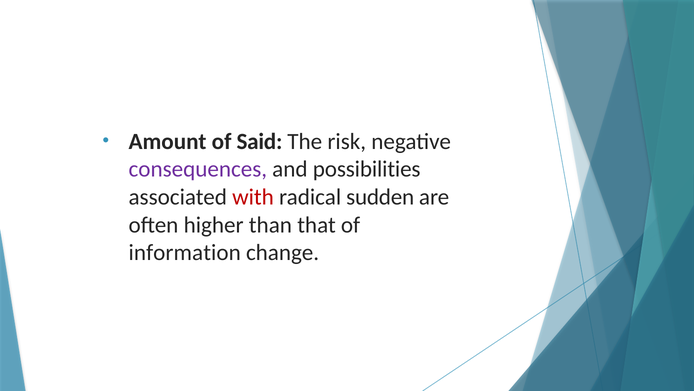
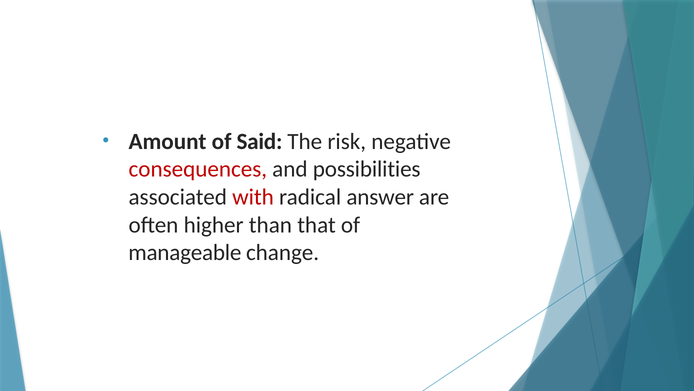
consequences colour: purple -> red
sudden: sudden -> answer
information: information -> manageable
